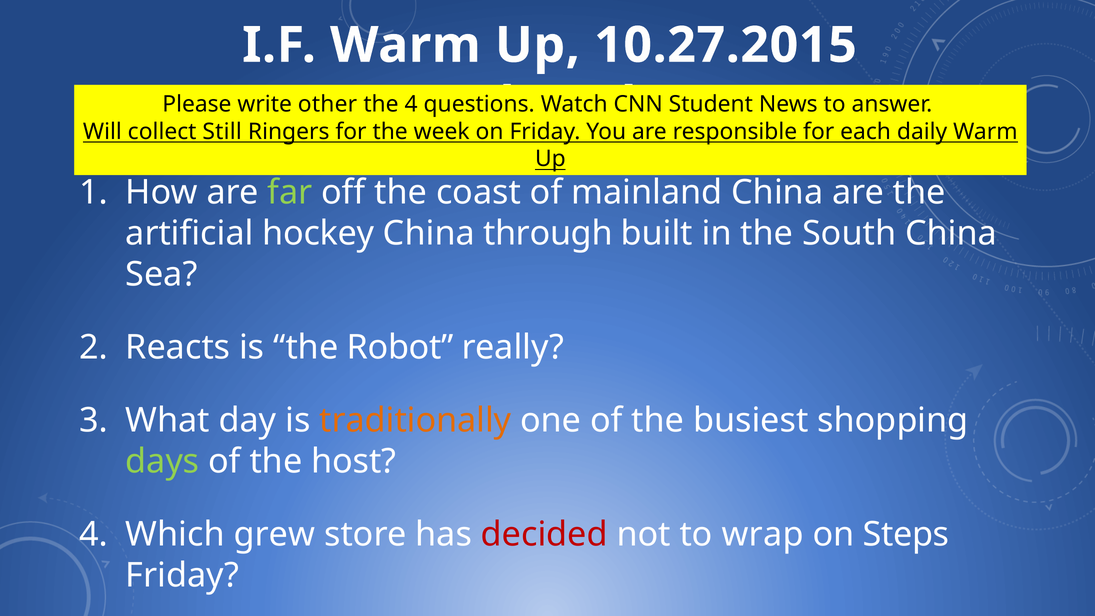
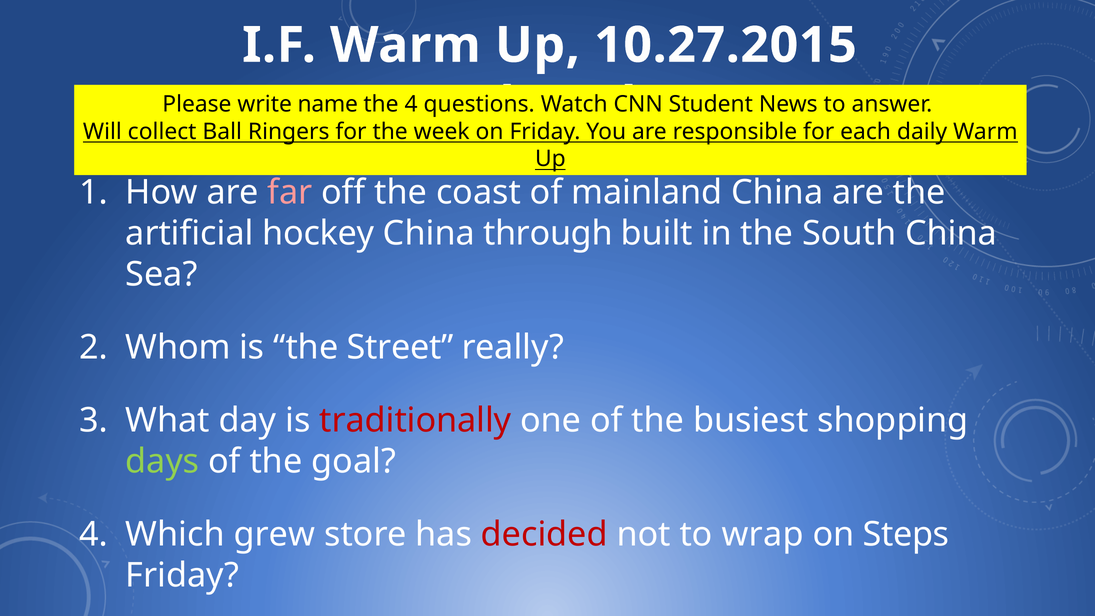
other: other -> name
Still: Still -> Ball
far colour: light green -> pink
Reacts: Reacts -> Whom
Robot: Robot -> Street
traditionally colour: orange -> red
host: host -> goal
